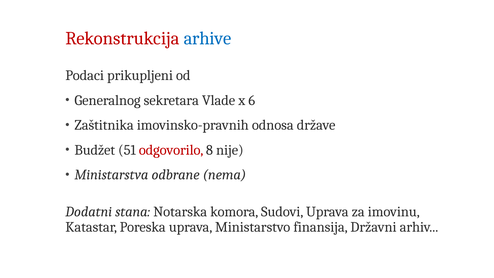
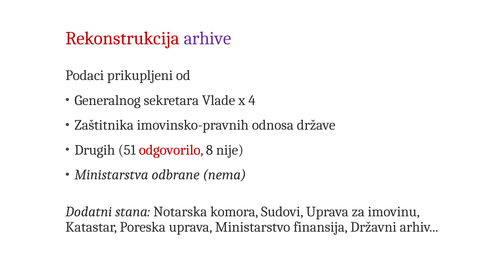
arhive colour: blue -> purple
6: 6 -> 4
Budžet: Budžet -> Drugih
